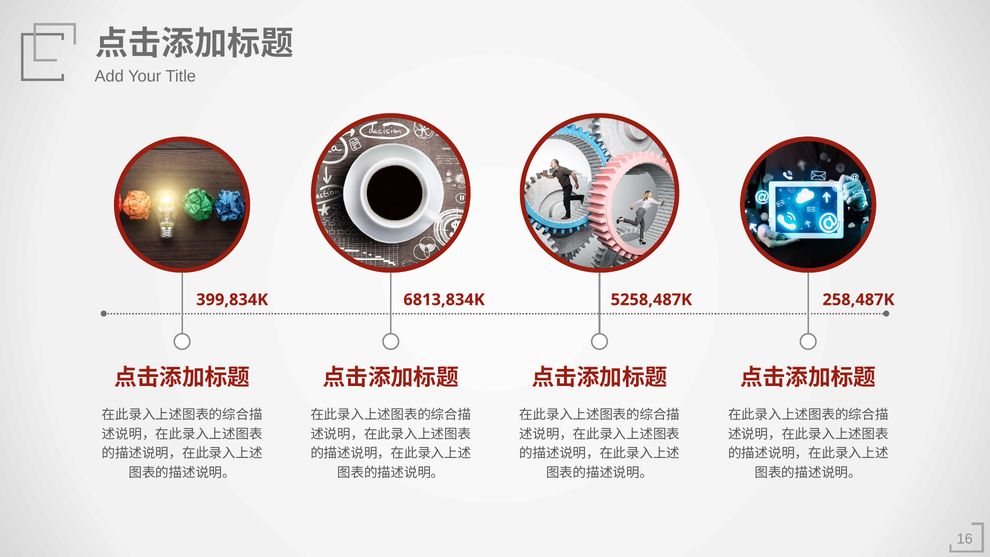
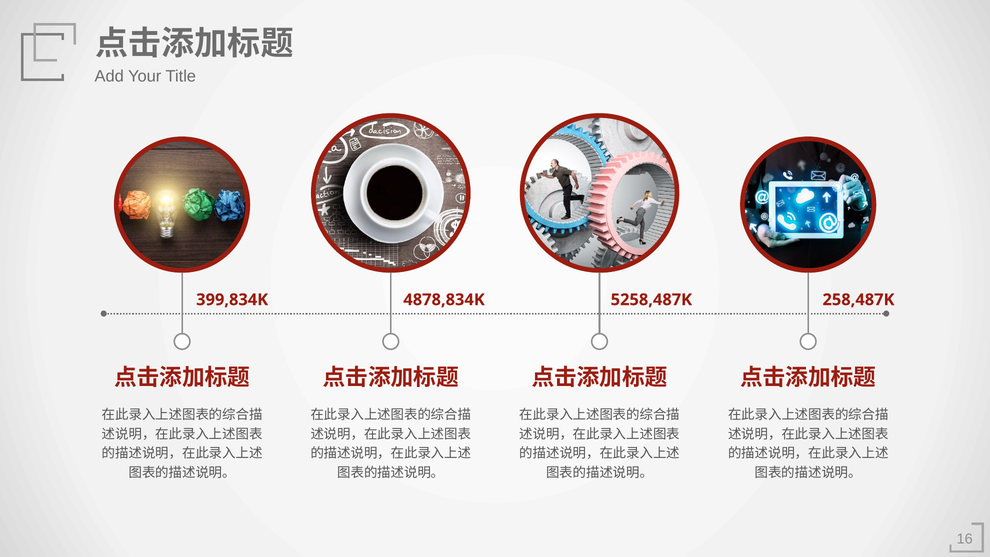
6813,834K: 6813,834K -> 4878,834K
